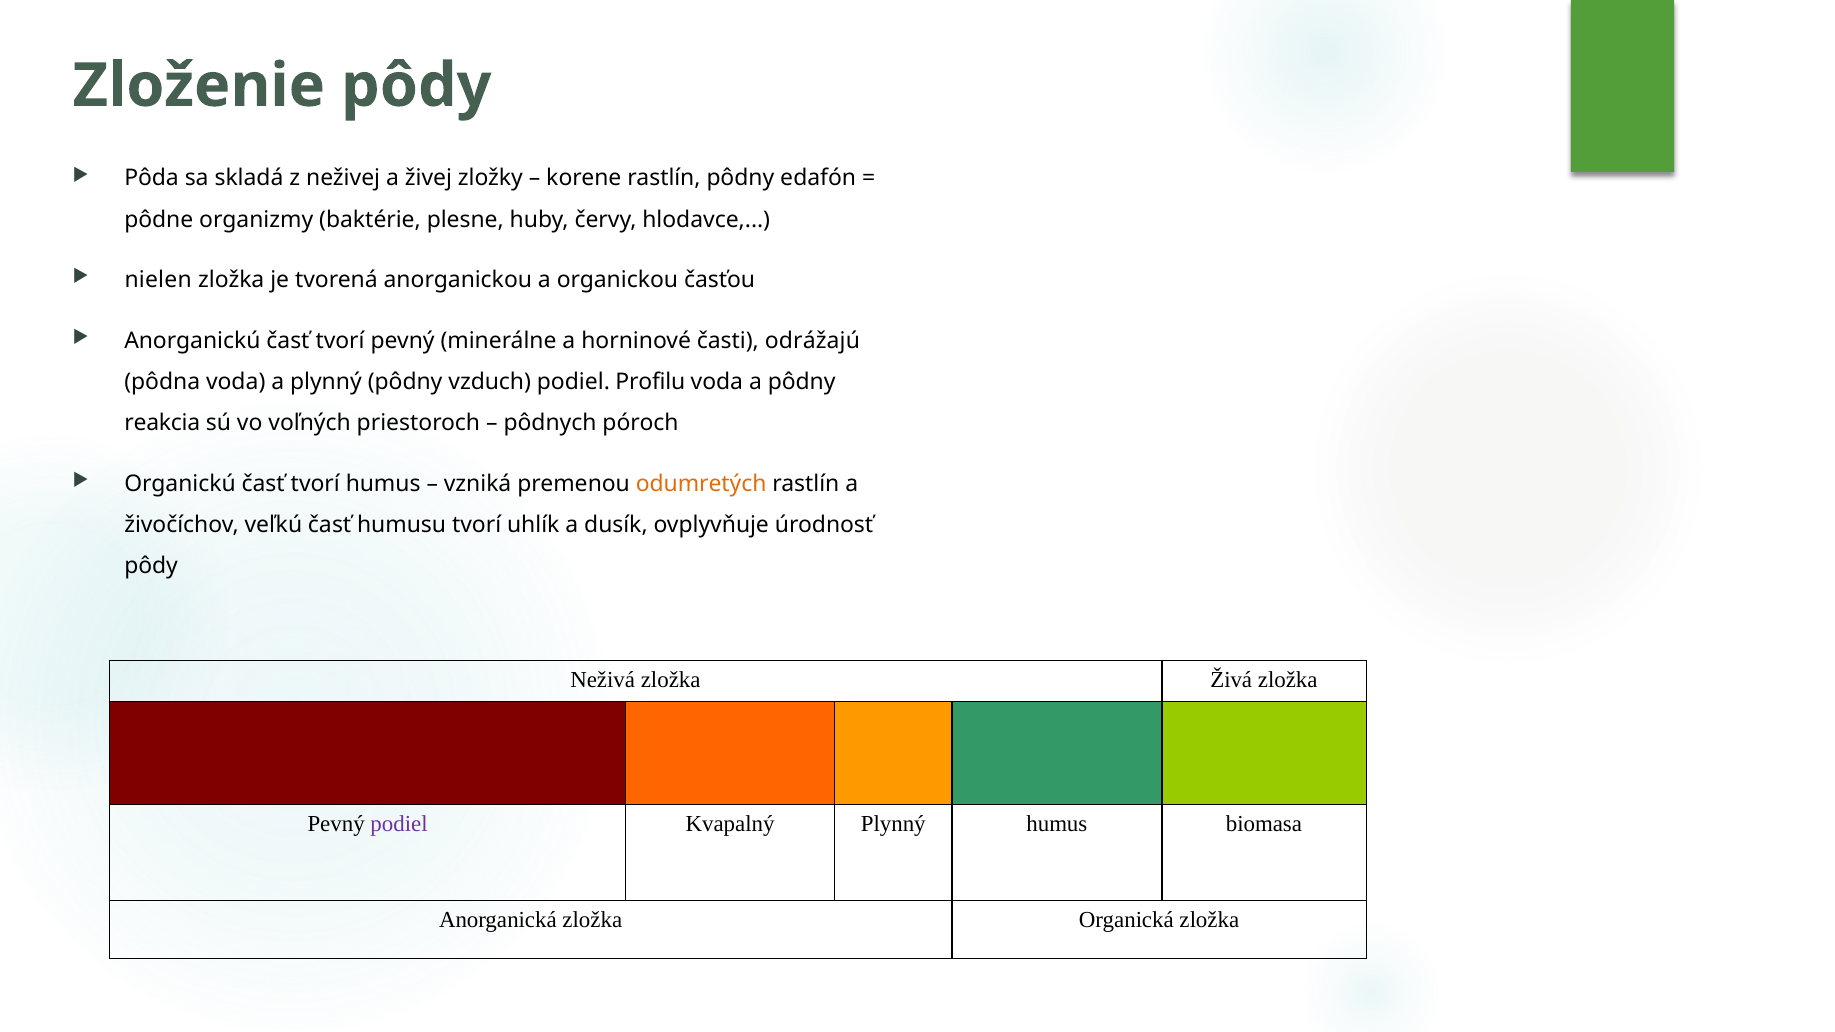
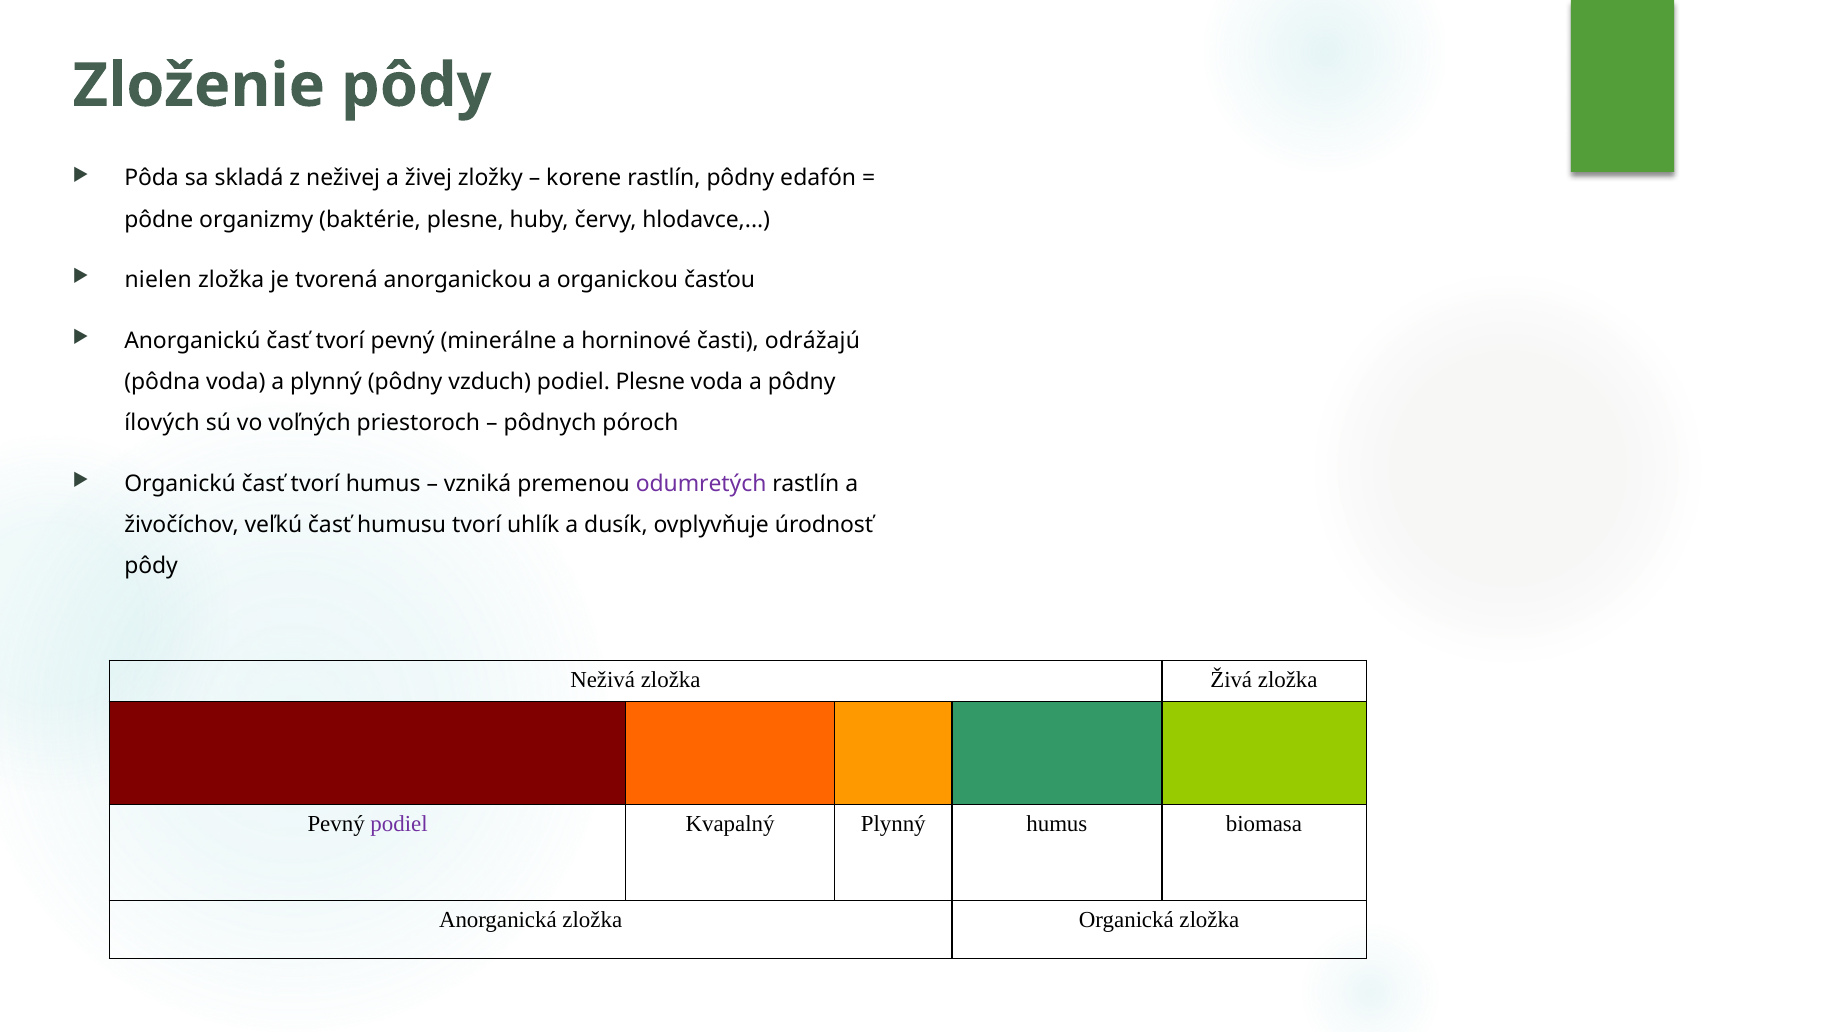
podiel Profilu: Profilu -> Plesne
reakcia: reakcia -> ílových
odumretých colour: orange -> purple
